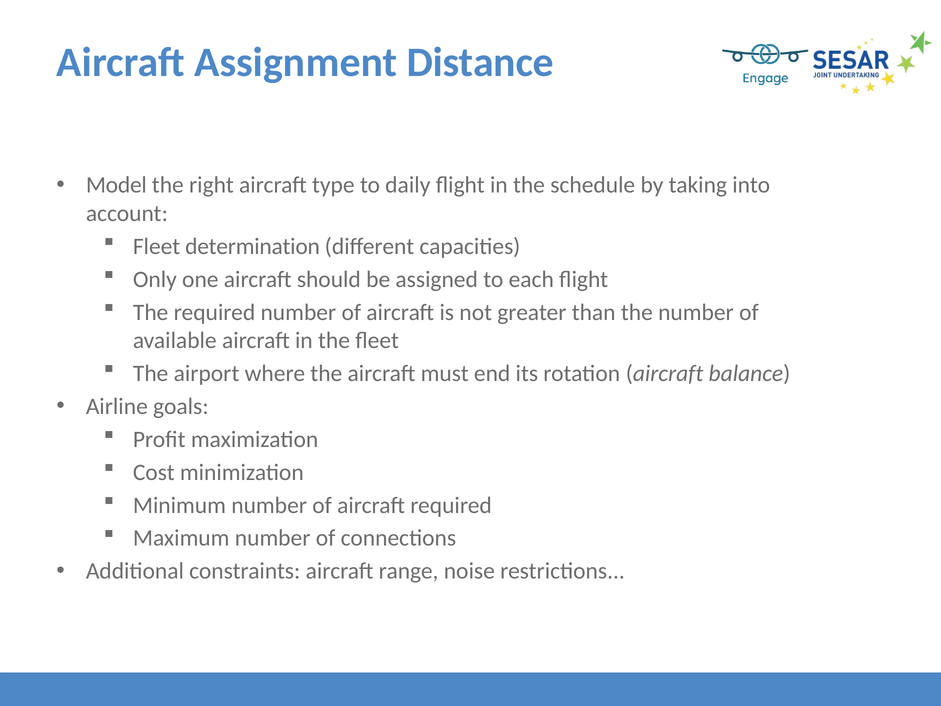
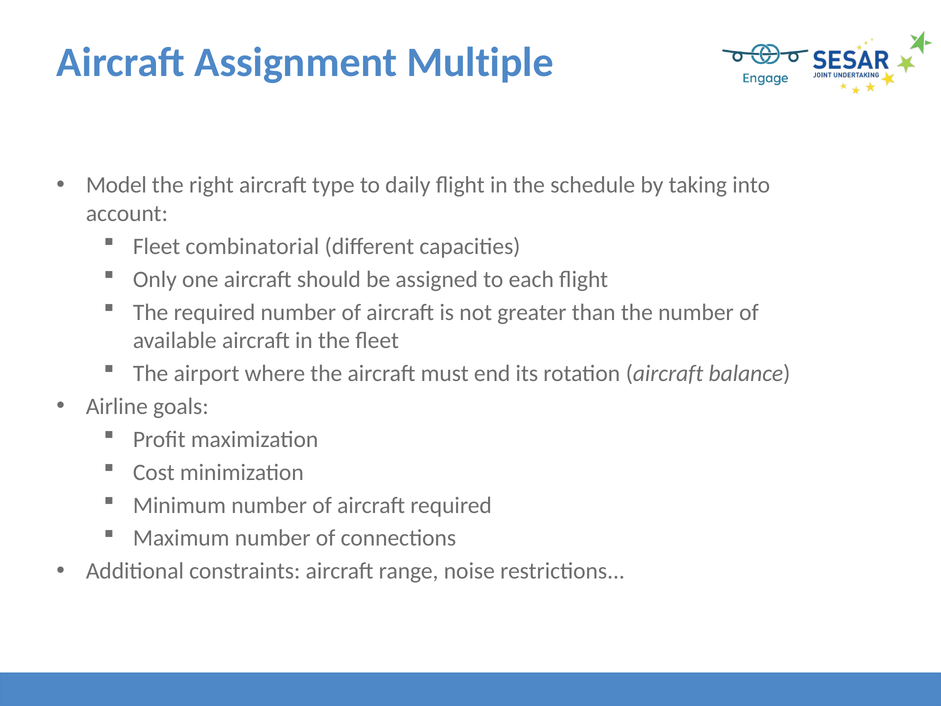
Distance: Distance -> Multiple
determination: determination -> combinatorial
